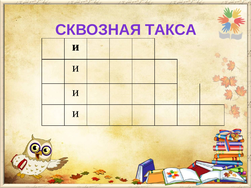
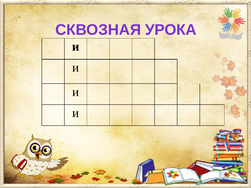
ТАКСА: ТАКСА -> УРОКА
